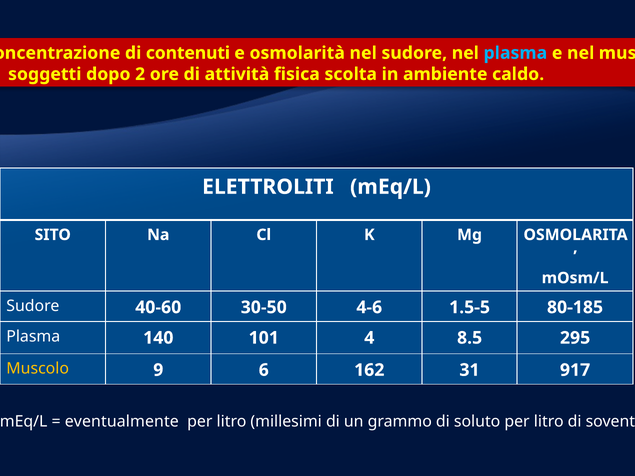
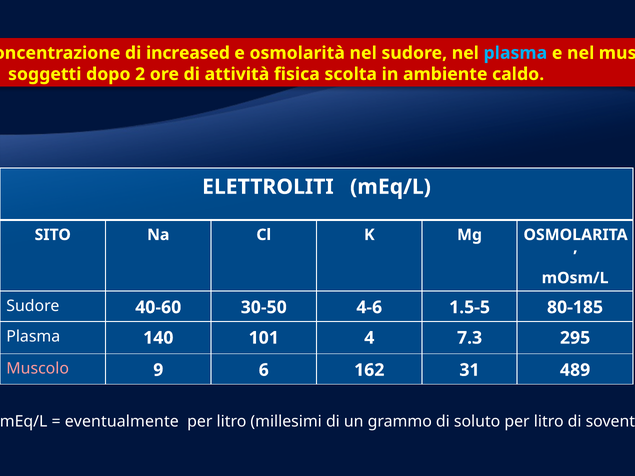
contenuti: contenuti -> increased
8.5: 8.5 -> 7.3
Muscolo at (38, 369) colour: yellow -> pink
917: 917 -> 489
